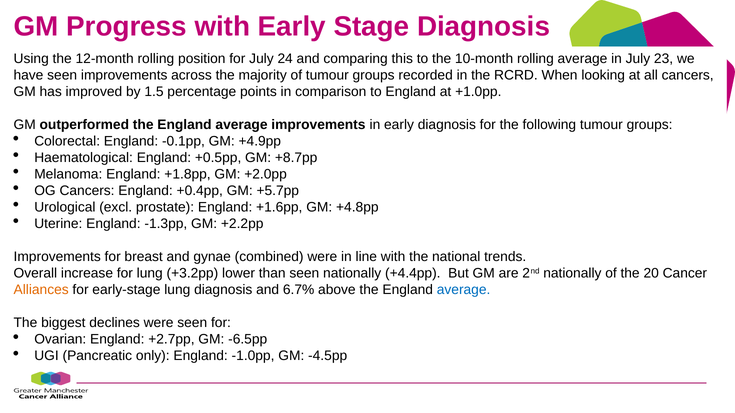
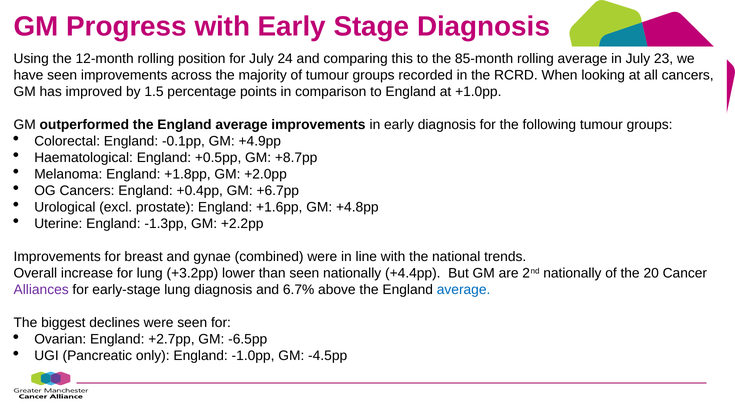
10-month: 10-month -> 85-month
+5.7pp: +5.7pp -> +6.7pp
Alliances colour: orange -> purple
